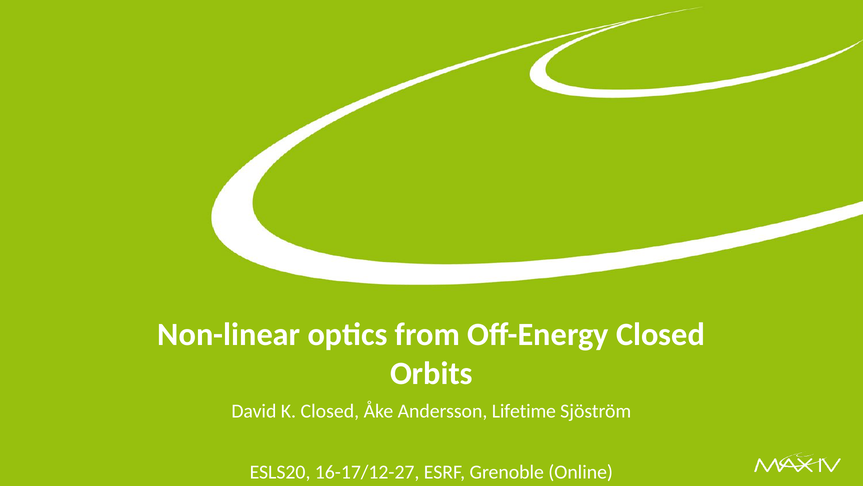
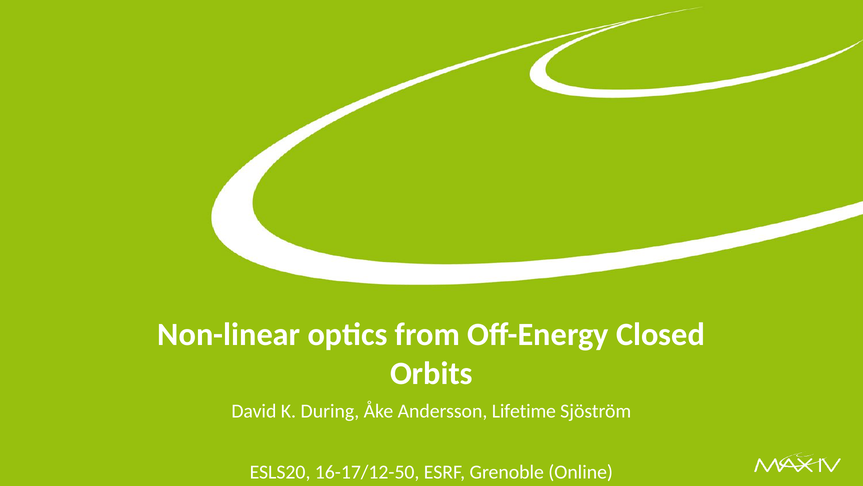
K Closed: Closed -> During
16-17/12-27: 16-17/12-27 -> 16-17/12-50
